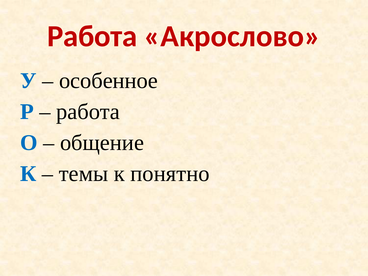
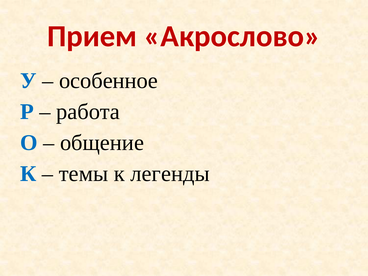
Работа at (92, 36): Работа -> Прием
понятно: понятно -> легенды
